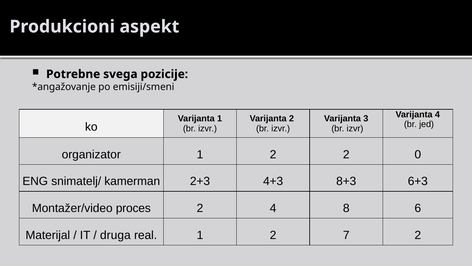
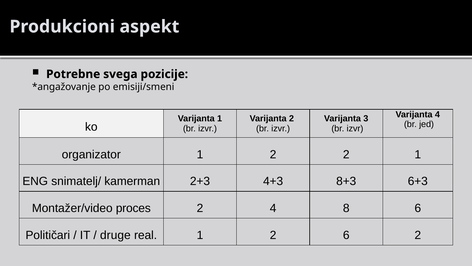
2 0: 0 -> 1
Materijal: Materijal -> Političari
druga: druga -> druge
2 7: 7 -> 6
